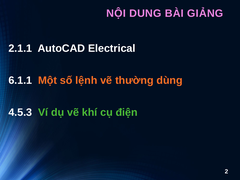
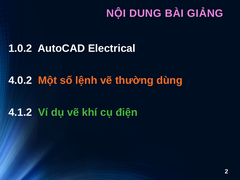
2.1.1: 2.1.1 -> 1.0.2
6.1.1: 6.1.1 -> 4.0.2
4.5.3: 4.5.3 -> 4.1.2
